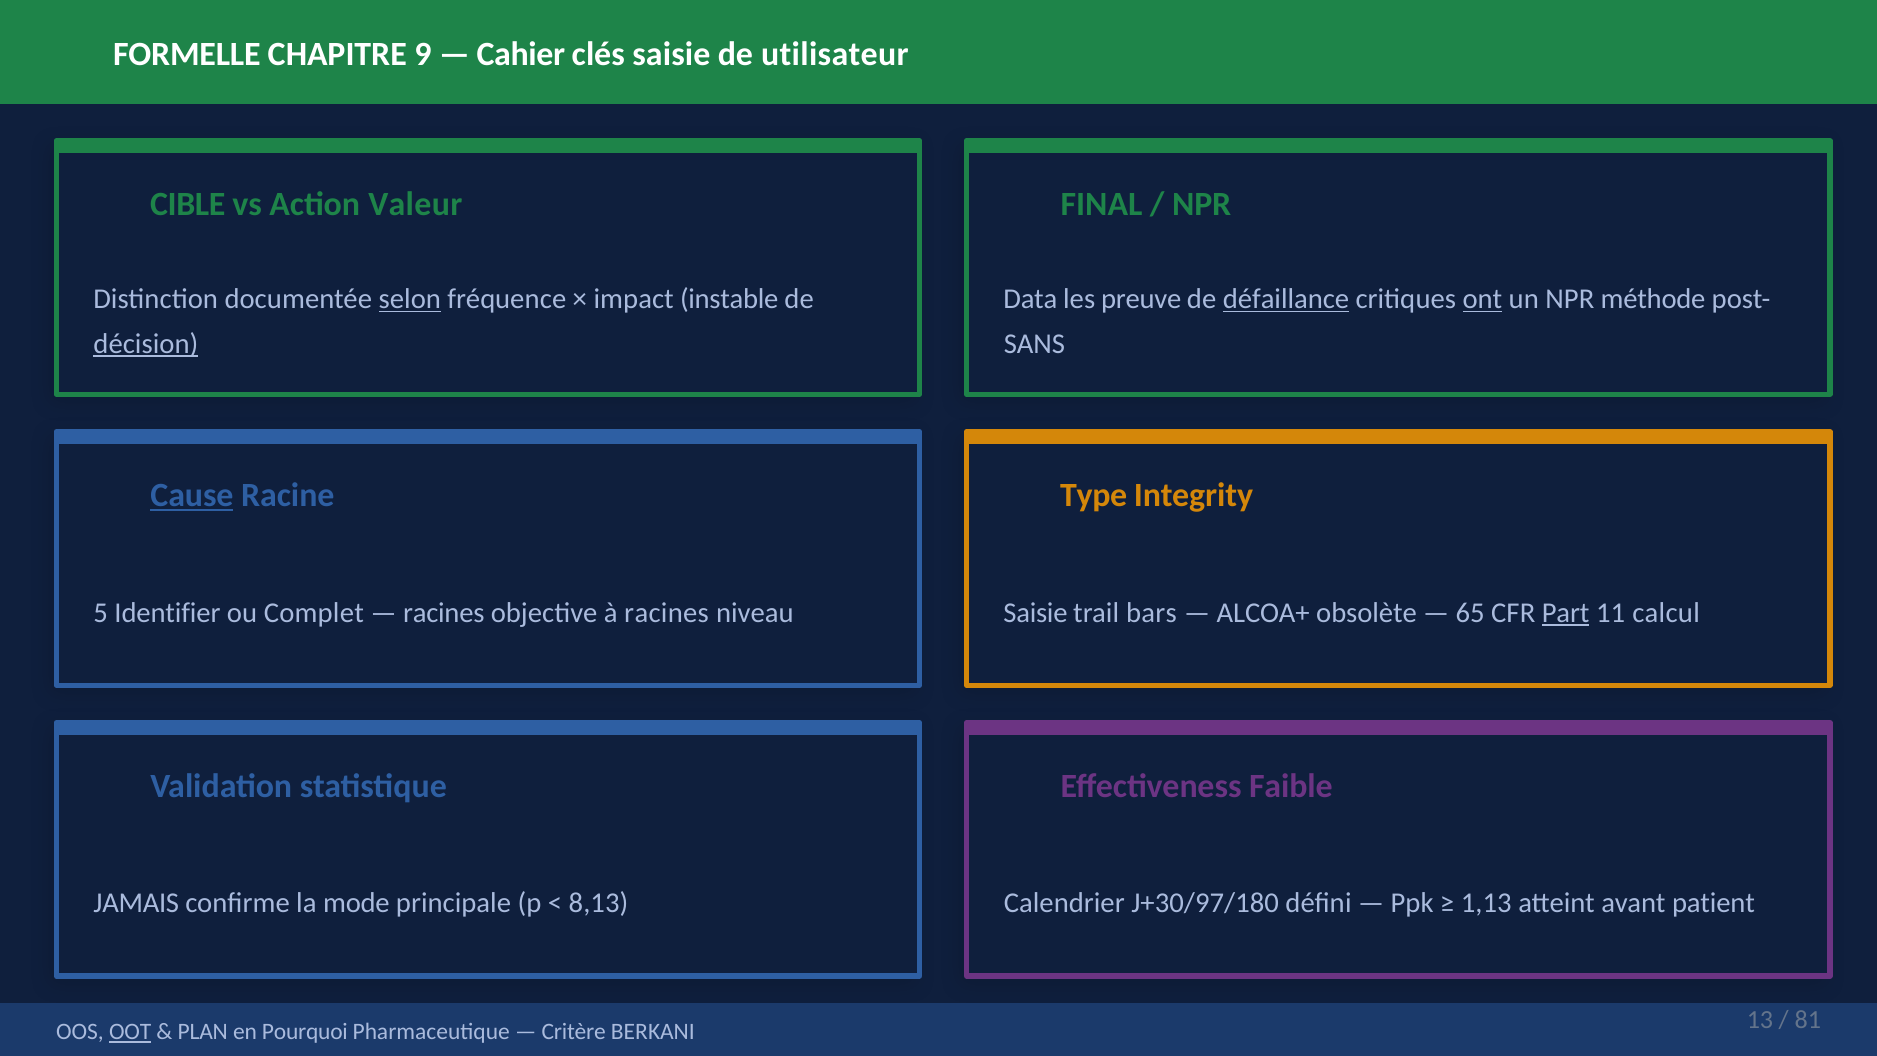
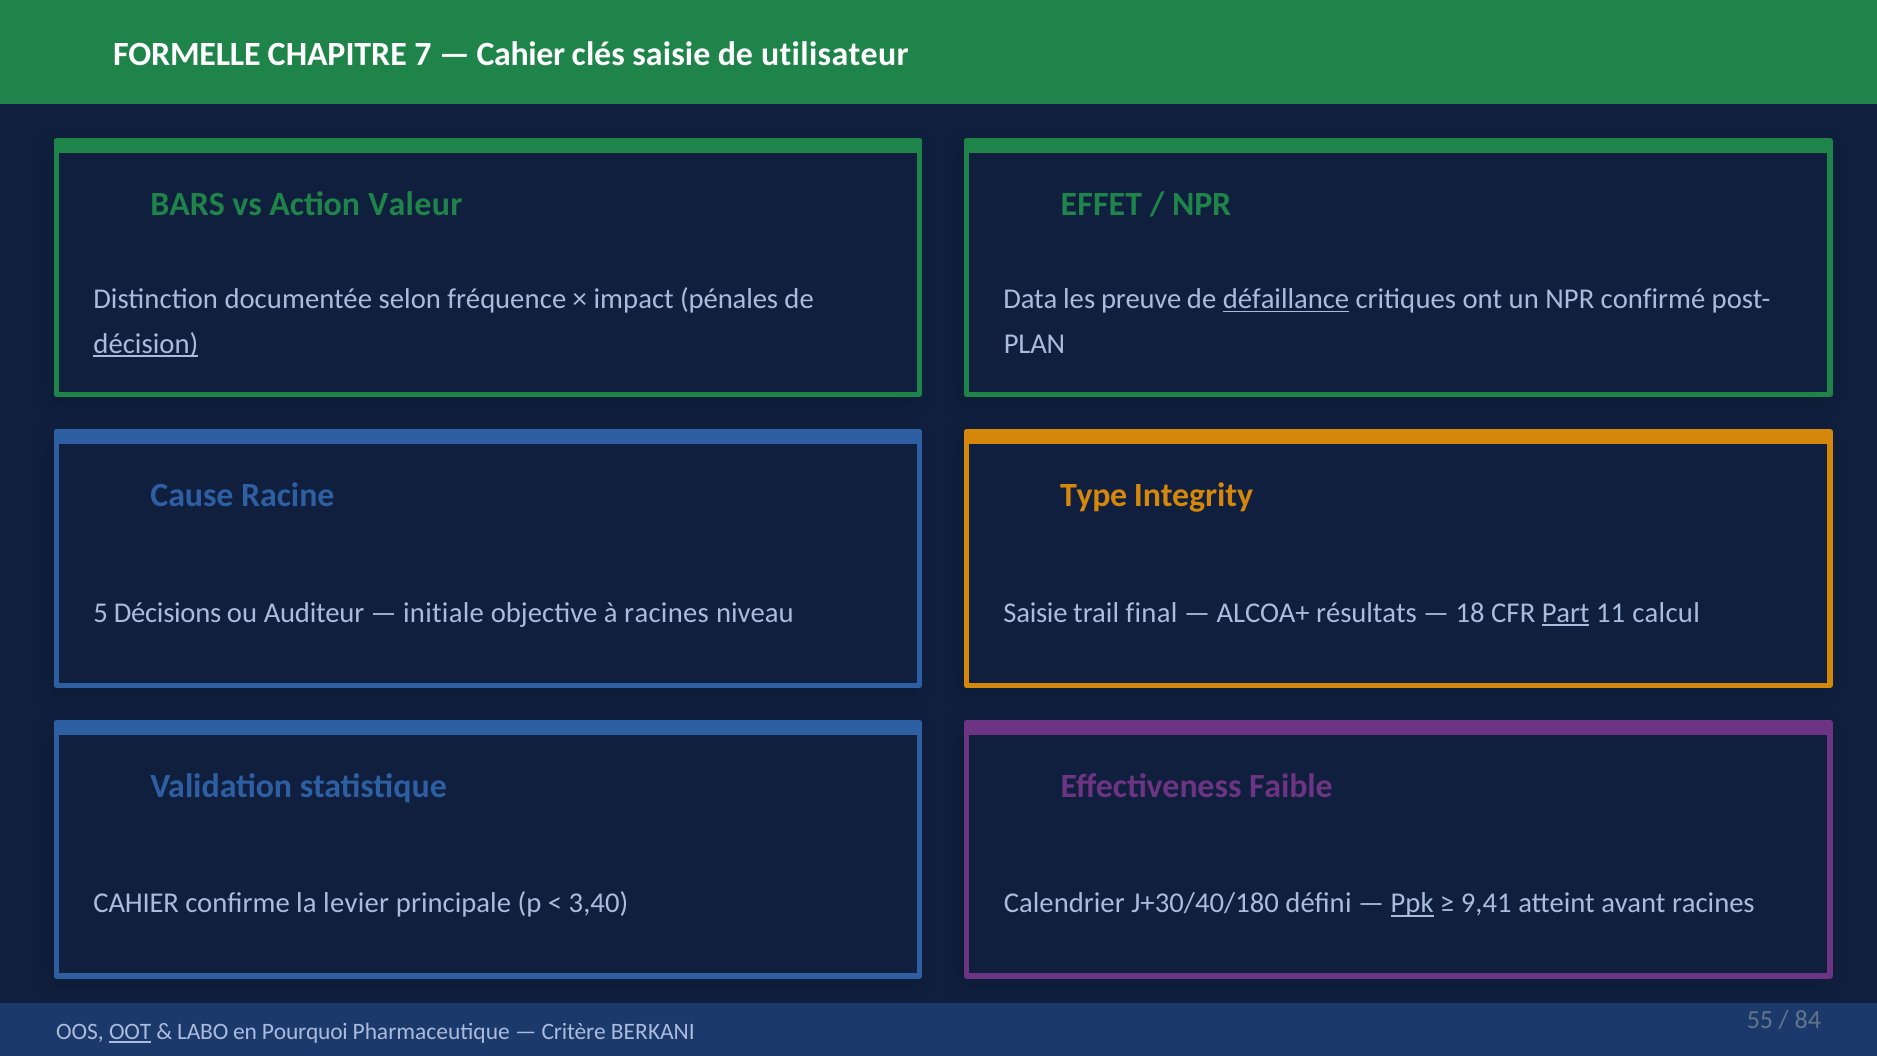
9: 9 -> 7
CIBLE: CIBLE -> BARS
FINAL: FINAL -> EFFET
selon underline: present -> none
instable: instable -> pénales
ont underline: present -> none
méthode: méthode -> confirmé
SANS: SANS -> PLAN
Cause underline: present -> none
Identifier: Identifier -> Décisions
Complet: Complet -> Auditeur
racines at (444, 612): racines -> initiale
bars: bars -> final
obsolète: obsolète -> résultats
65: 65 -> 18
JAMAIS at (136, 903): JAMAIS -> CAHIER
mode: mode -> levier
8,13: 8,13 -> 3,40
J+30/97/180: J+30/97/180 -> J+30/40/180
Ppk underline: none -> present
1,13: 1,13 -> 9,41
avant patient: patient -> racines
PLAN: PLAN -> LABO
13: 13 -> 55
81: 81 -> 84
